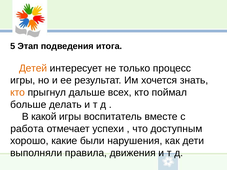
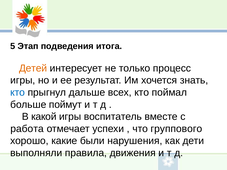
кто at (18, 93) colour: orange -> blue
делать: делать -> поймут
доступным: доступным -> группового
